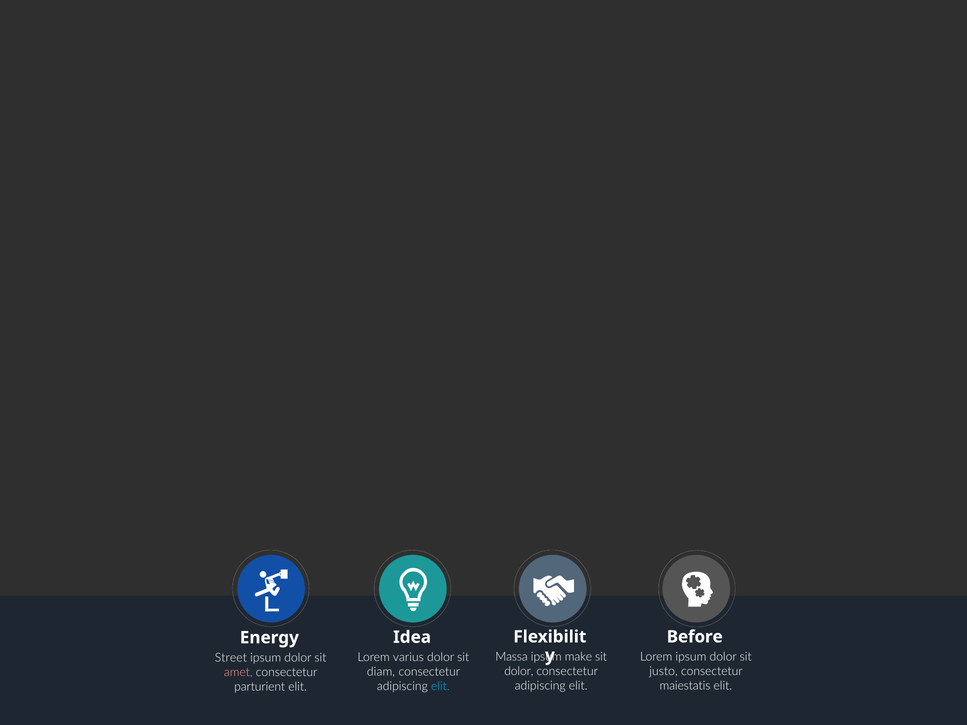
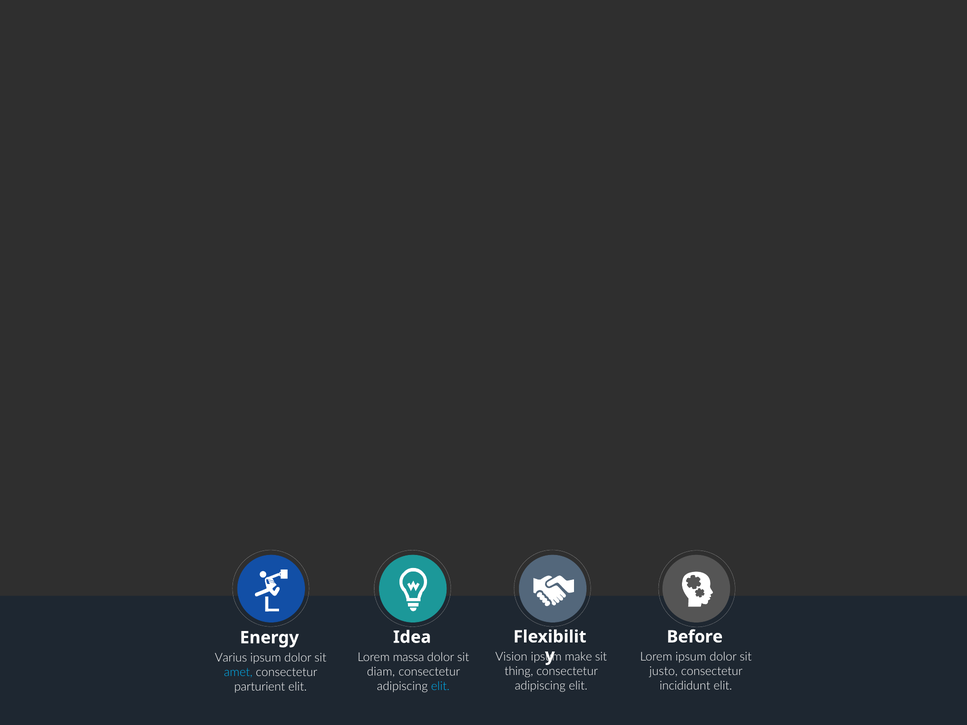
Massa: Massa -> Vision
varius: varius -> massa
Street: Street -> Varius
dolor at (519, 672): dolor -> thing
amet colour: pink -> light blue
maiestatis: maiestatis -> incididunt
